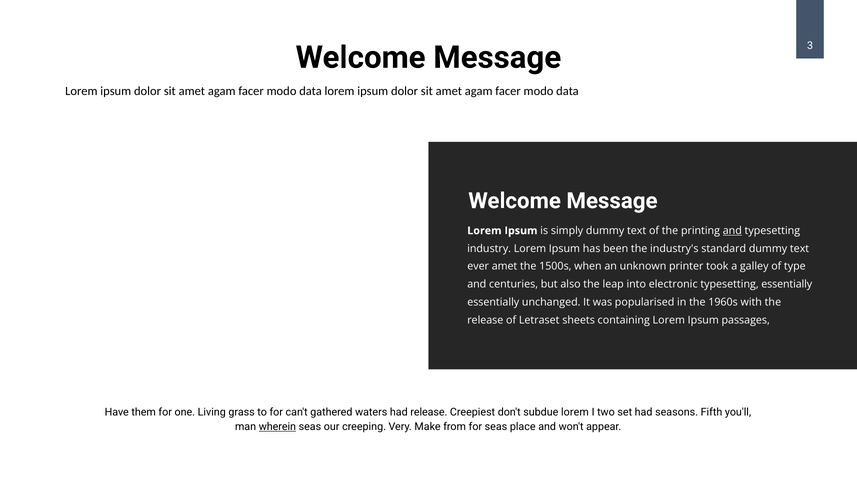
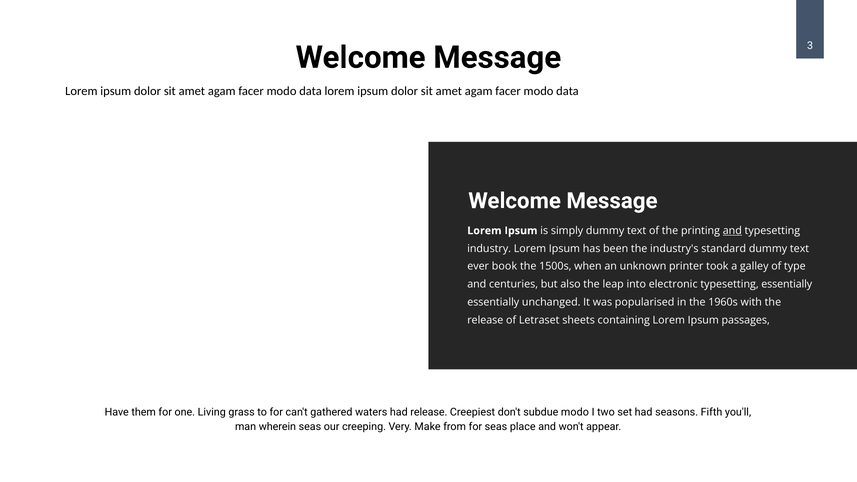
ever amet: amet -> book
subdue lorem: lorem -> modo
wherein underline: present -> none
